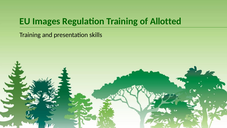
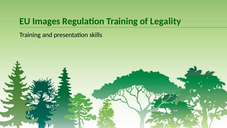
Allotted: Allotted -> Legality
